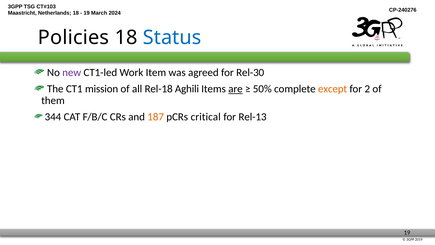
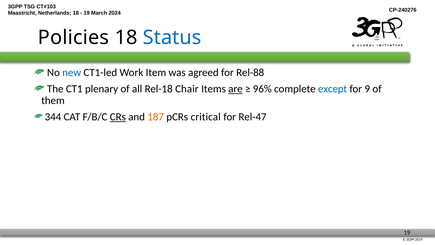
new colour: purple -> blue
Rel-30: Rel-30 -> Rel-88
mission: mission -> plenary
Aghili: Aghili -> Chair
50%: 50% -> 96%
except colour: orange -> blue
2: 2 -> 9
CRs underline: none -> present
Rel-13: Rel-13 -> Rel-47
